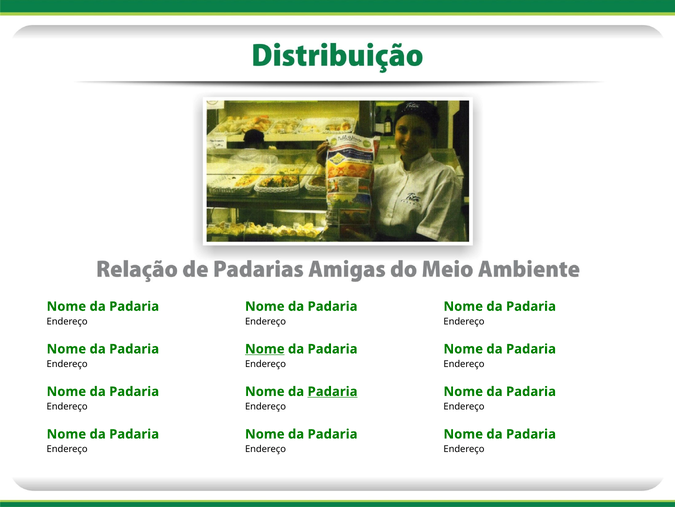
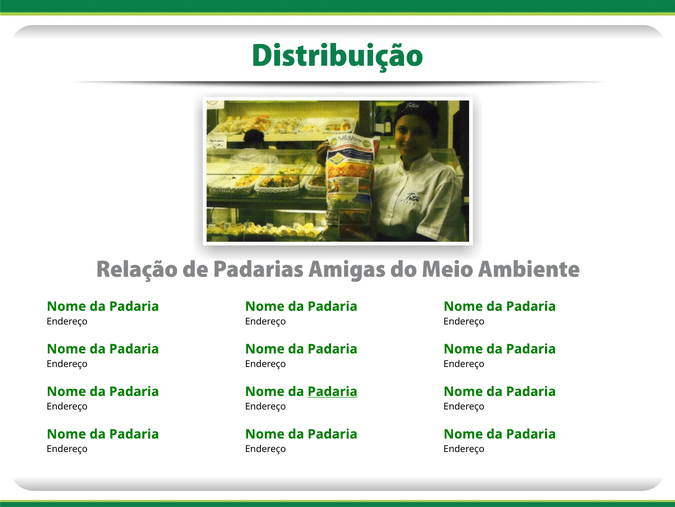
Nome at (265, 349) underline: present -> none
